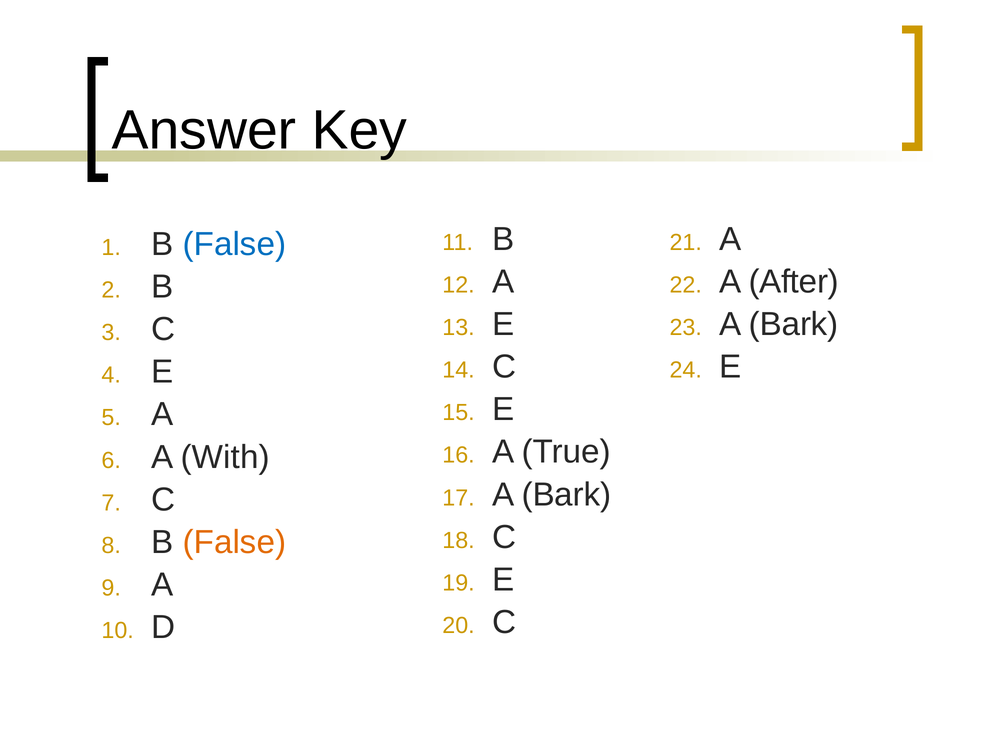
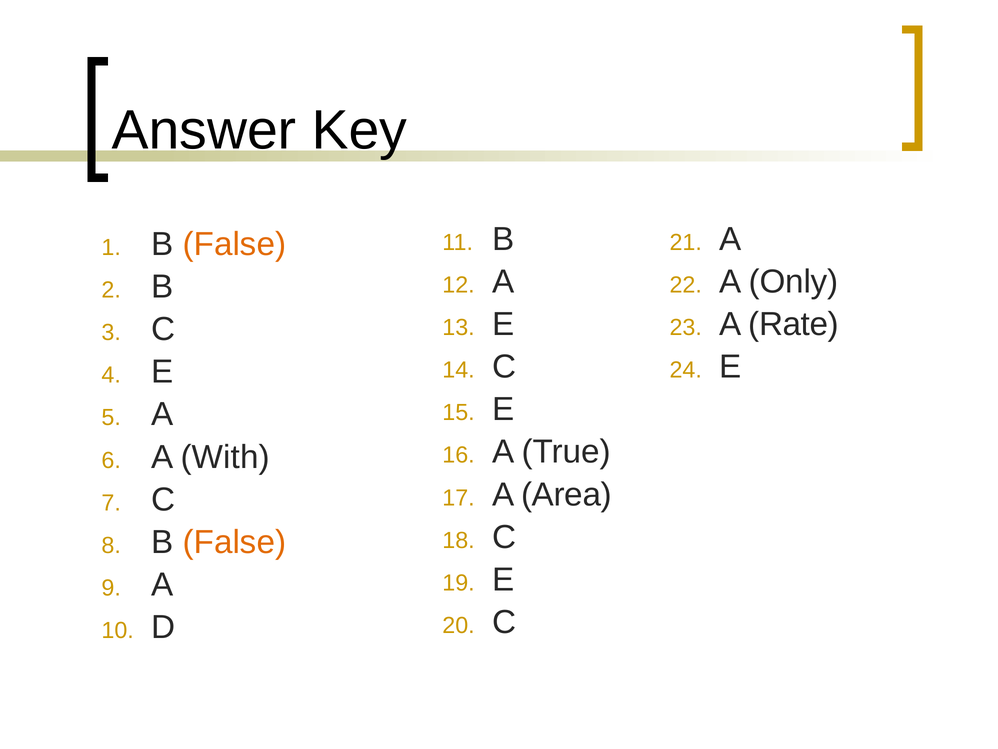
False at (234, 244) colour: blue -> orange
After: After -> Only
Bark at (794, 324): Bark -> Rate
Bark at (566, 494): Bark -> Area
